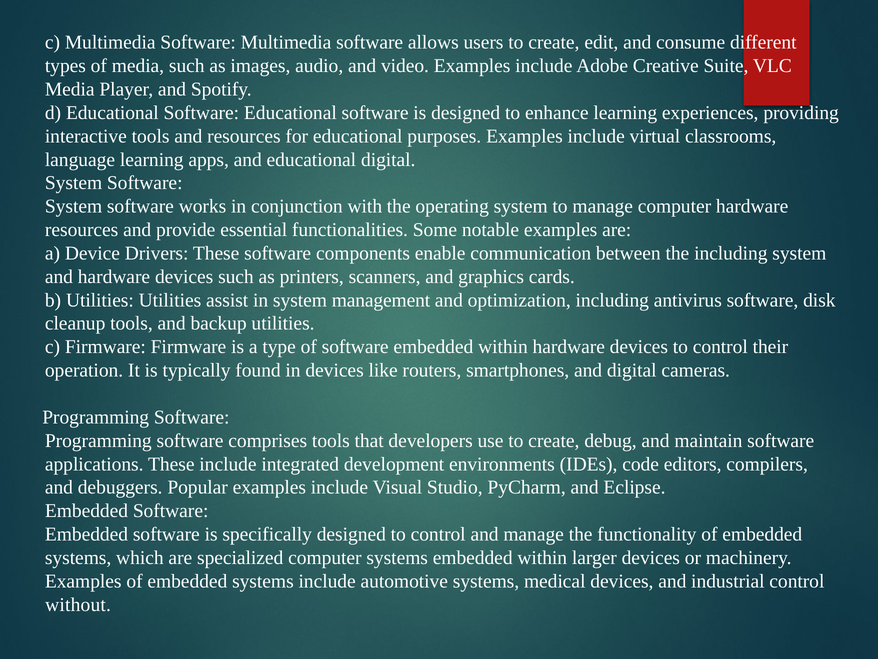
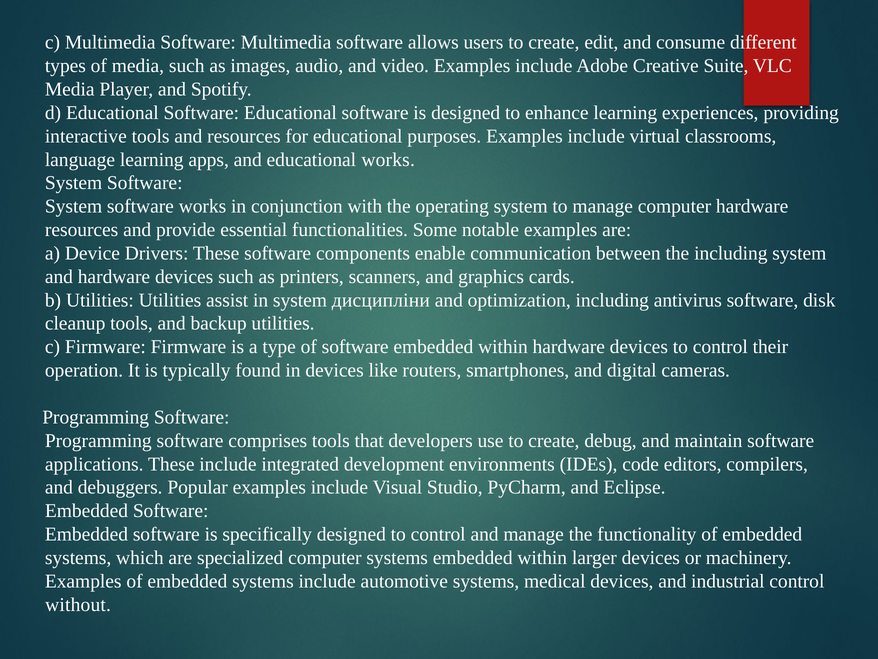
educational digital: digital -> works
management: management -> дисципліни
